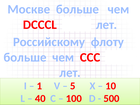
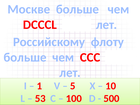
40: 40 -> 53
